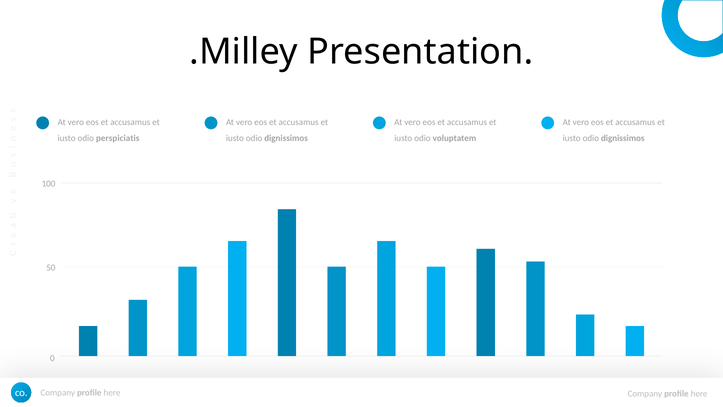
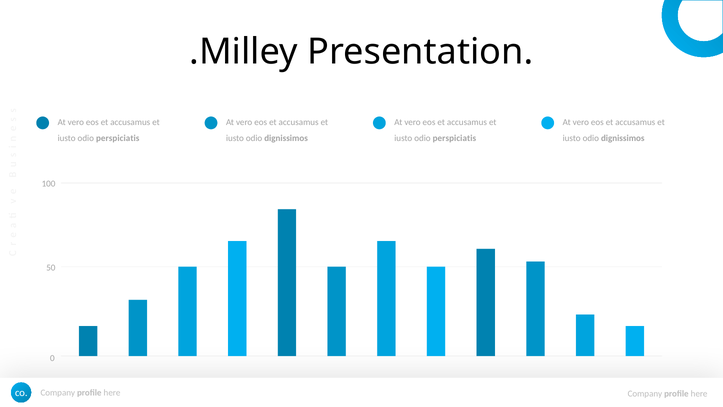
voluptatem at (454, 138): voluptatem -> perspiciatis
